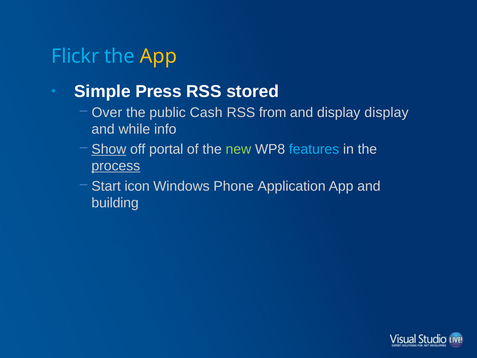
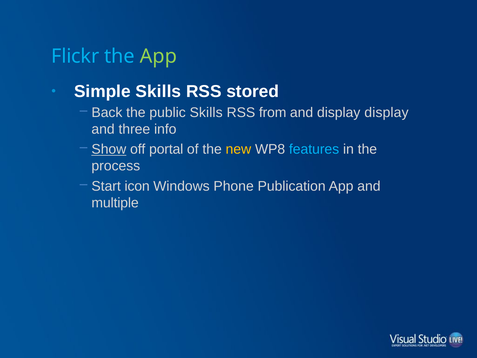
App at (158, 56) colour: yellow -> light green
Simple Press: Press -> Skills
Over: Over -> Back
public Cash: Cash -> Skills
while: while -> three
new colour: light green -> yellow
process underline: present -> none
Application: Application -> Publication
building: building -> multiple
